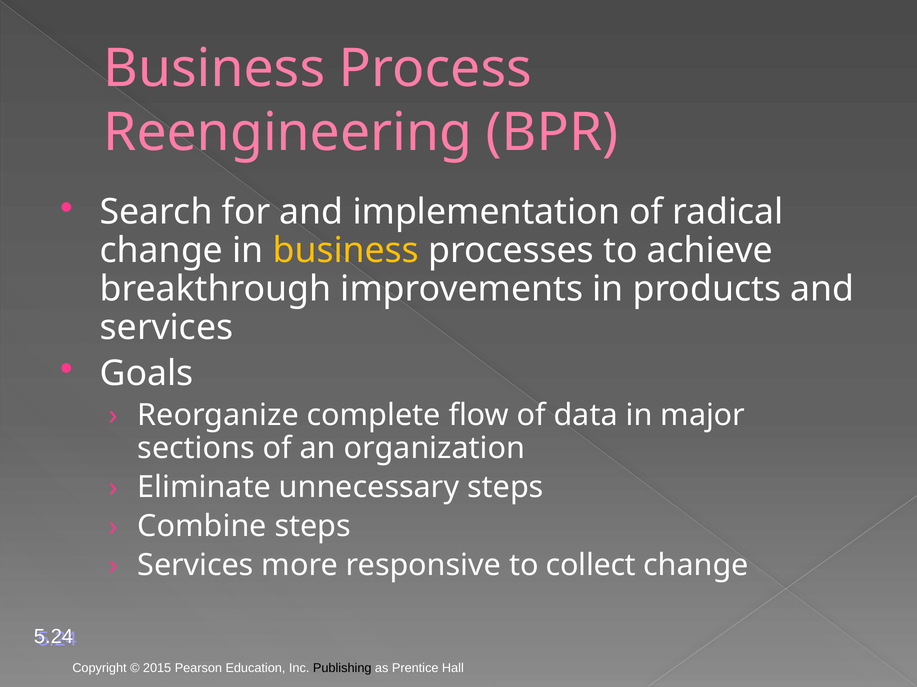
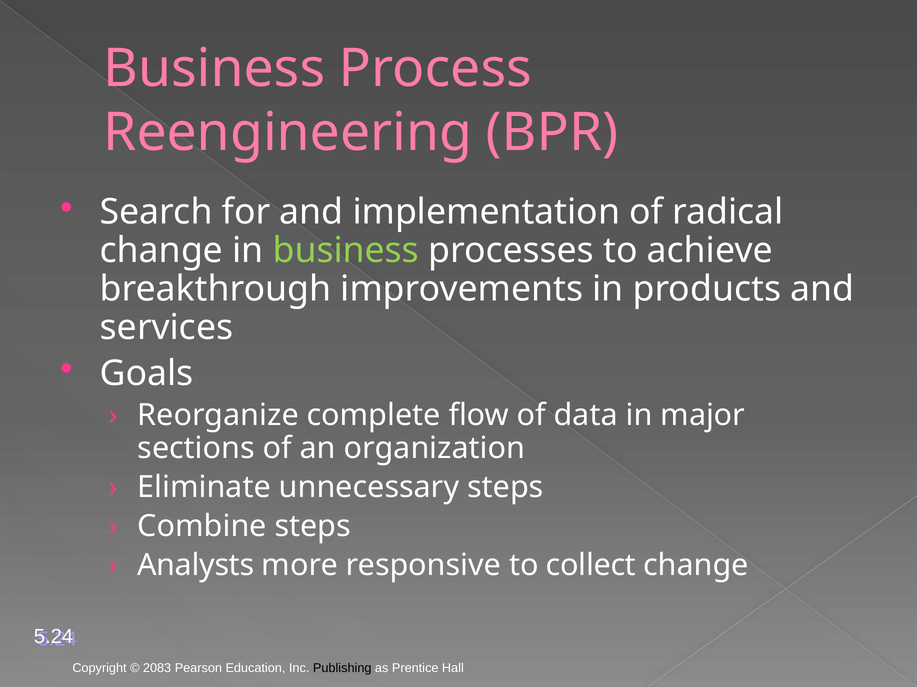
business at (346, 251) colour: yellow -> light green
Services at (196, 566): Services -> Analysts
2015: 2015 -> 2083
